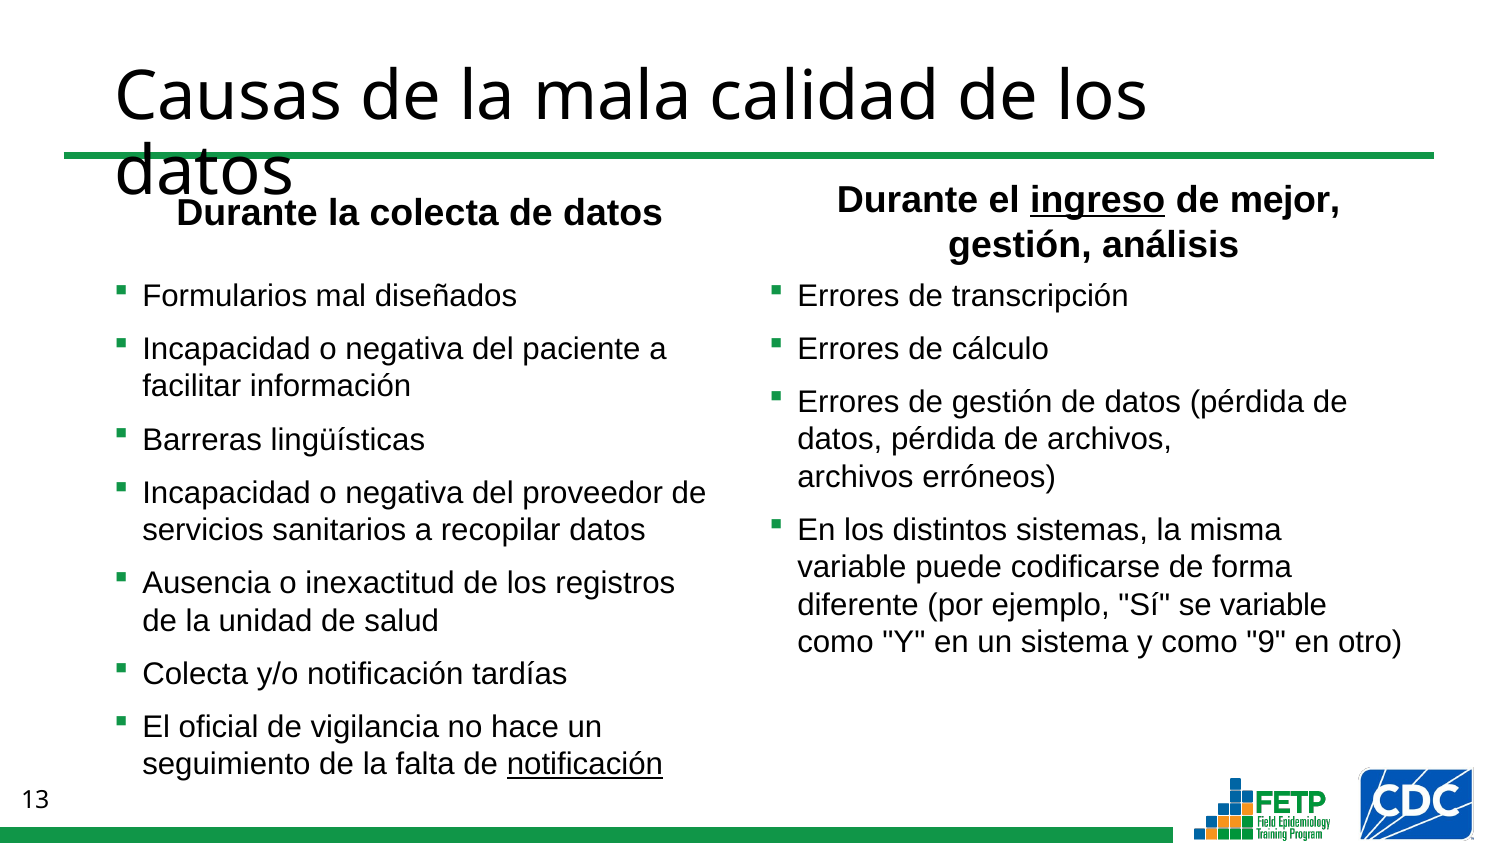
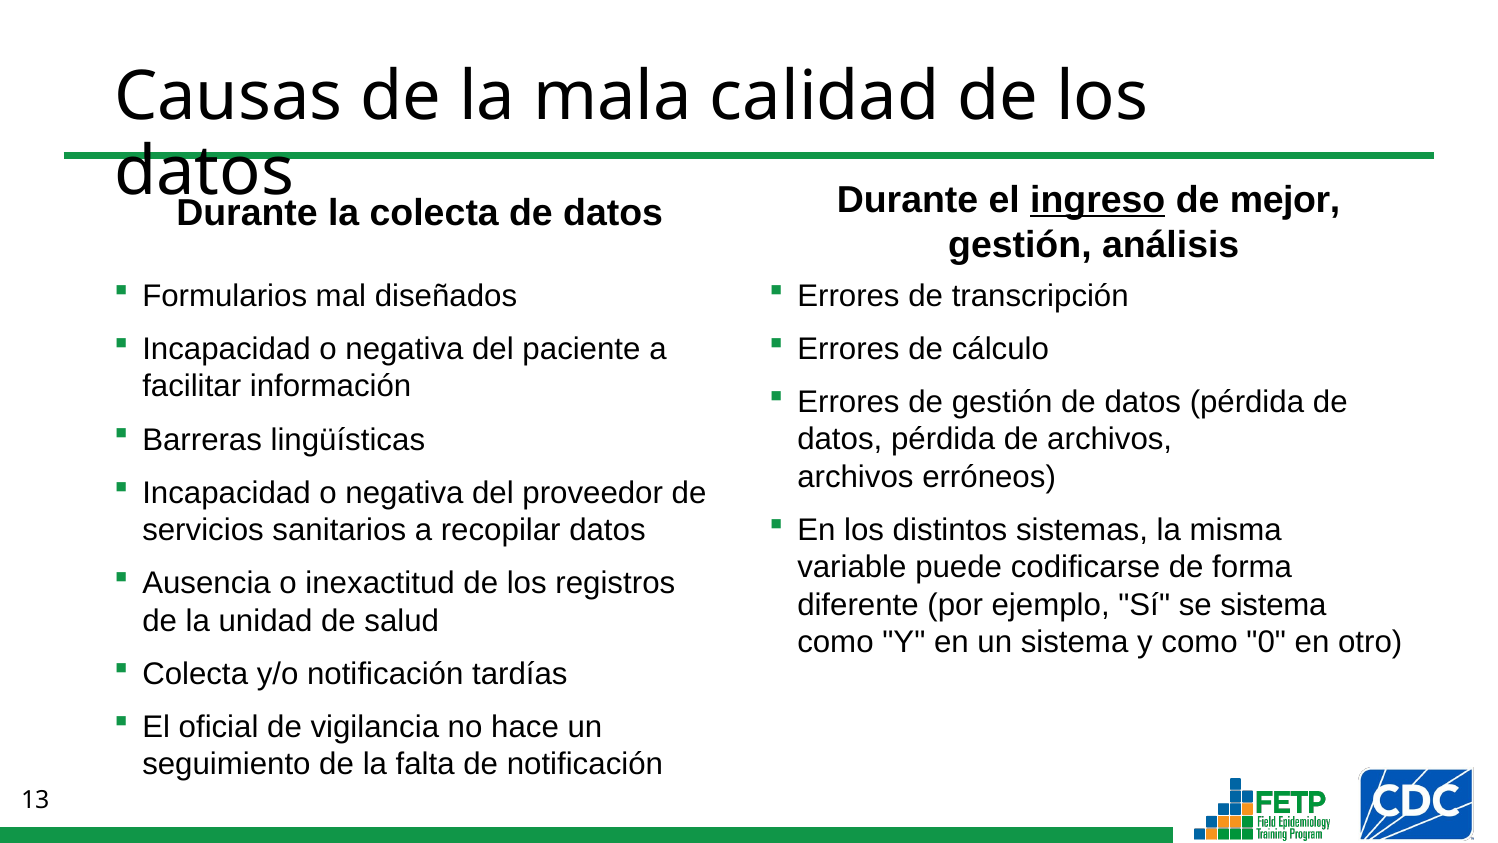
se variable: variable -> sistema
9: 9 -> 0
notificación at (585, 764) underline: present -> none
